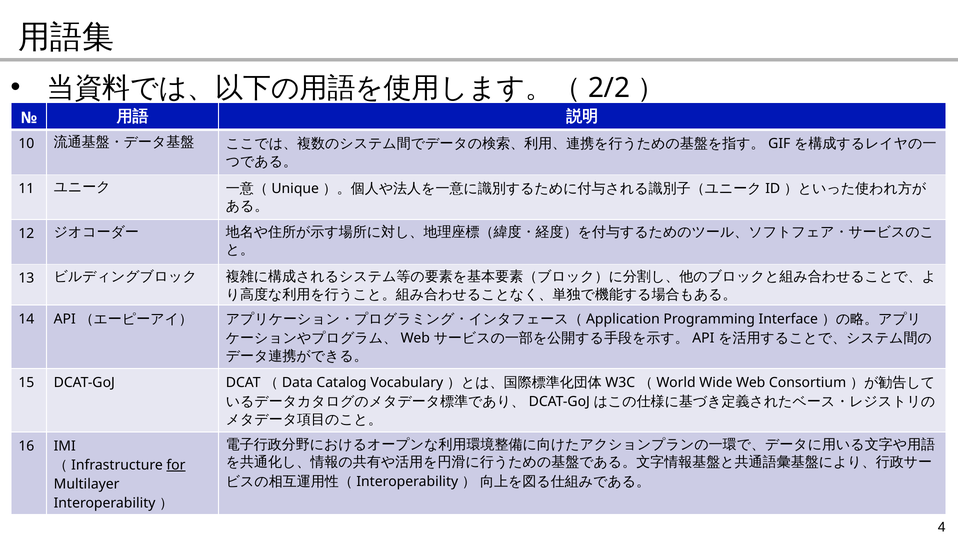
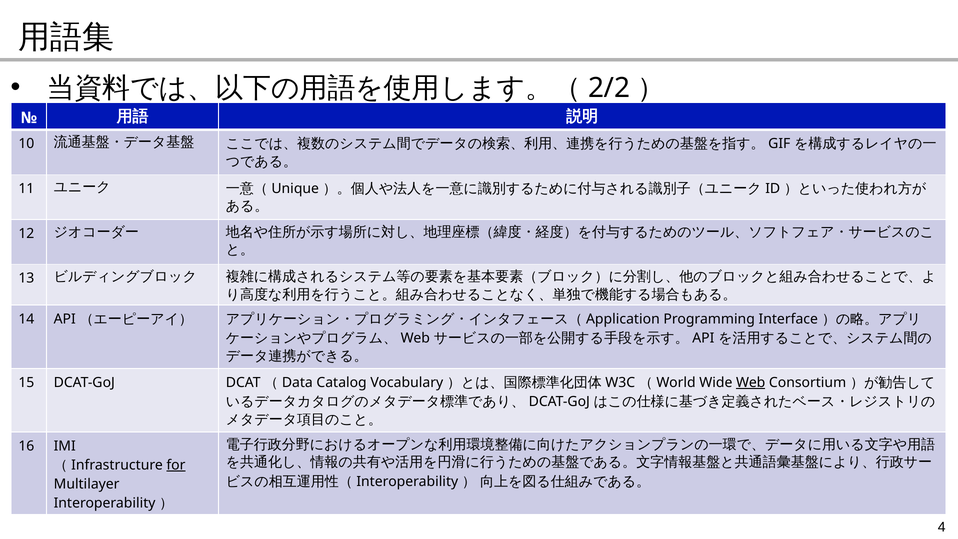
Web at (751, 382) underline: none -> present
